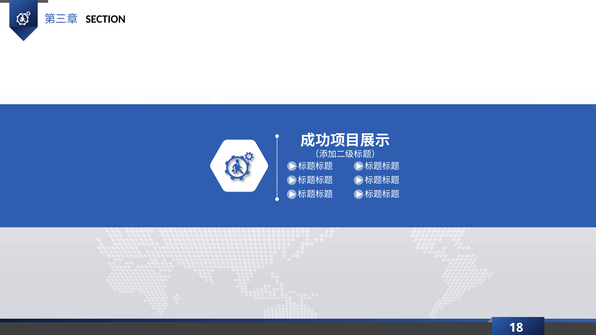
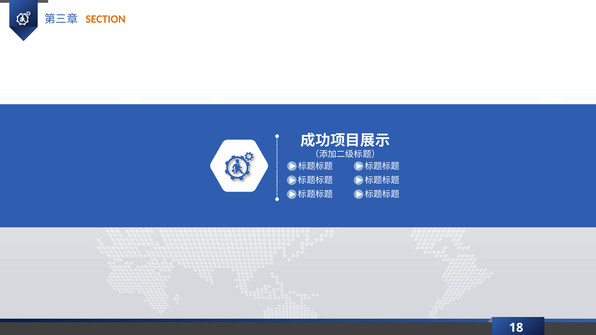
SECTION colour: black -> orange
